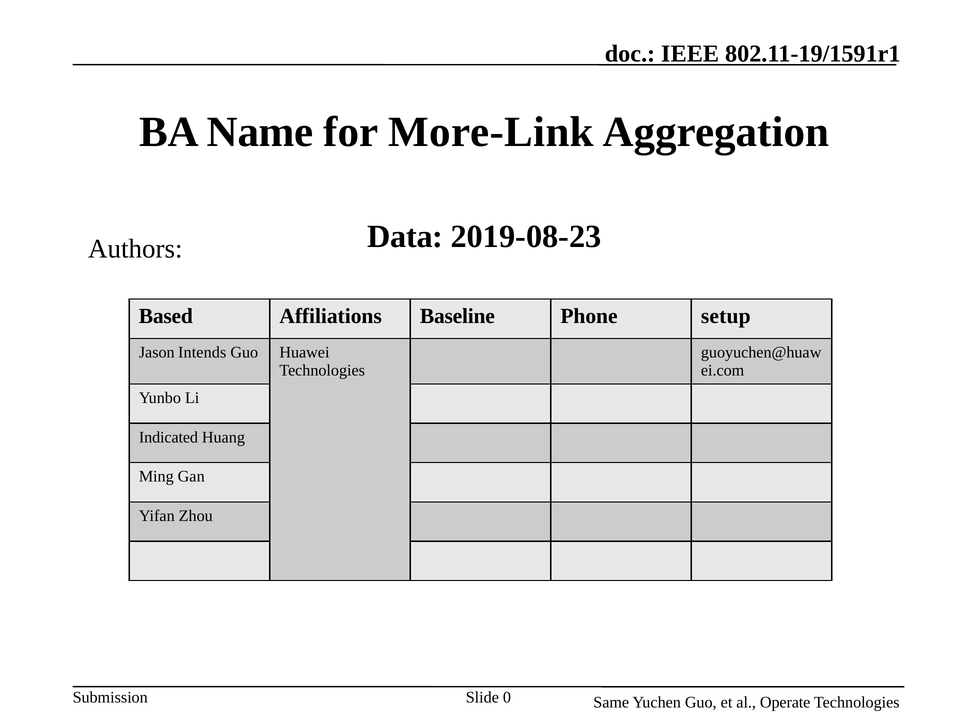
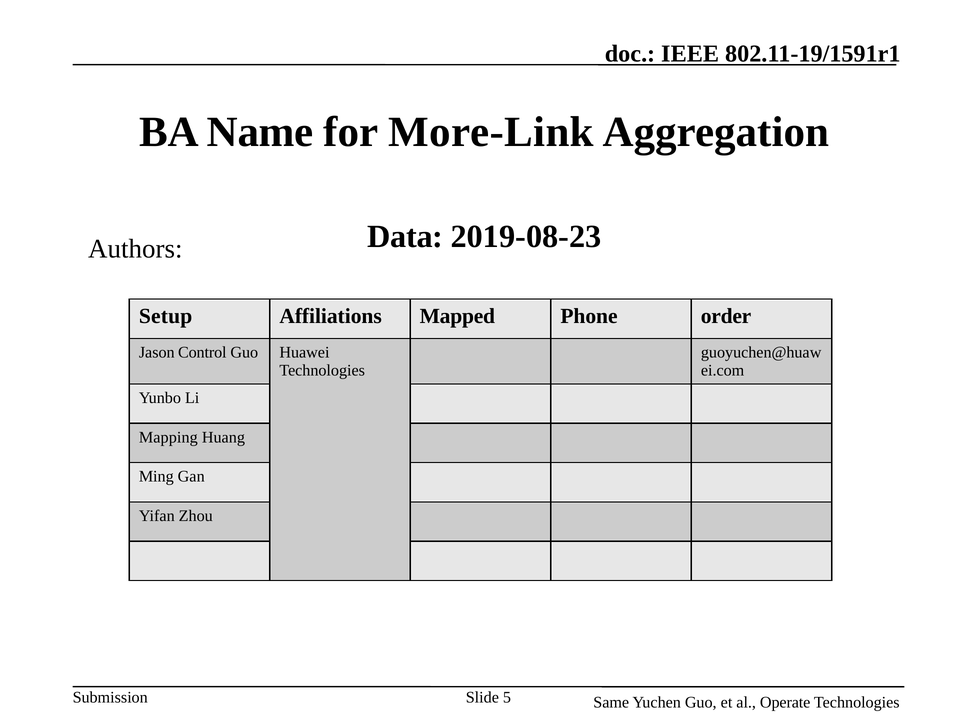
Based: Based -> Setup
Baseline: Baseline -> Mapped
setup: setup -> order
Intends: Intends -> Control
Indicated: Indicated -> Mapping
0: 0 -> 5
